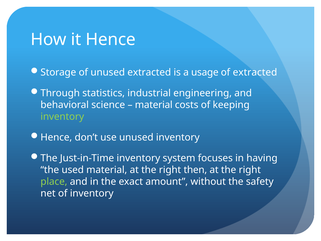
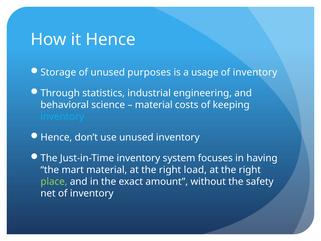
unused extracted: extracted -> purposes
extracted at (255, 72): extracted -> inventory
inventory at (62, 117) colour: light green -> light blue
used: used -> mart
then: then -> load
